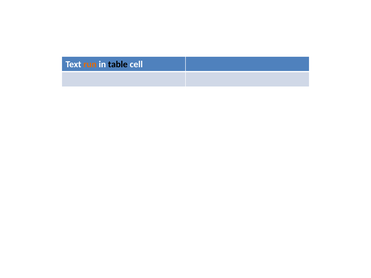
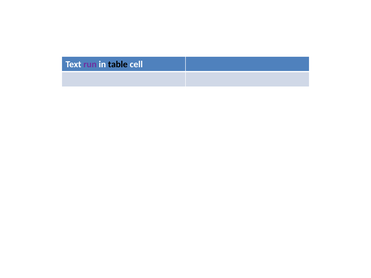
run colour: orange -> purple
